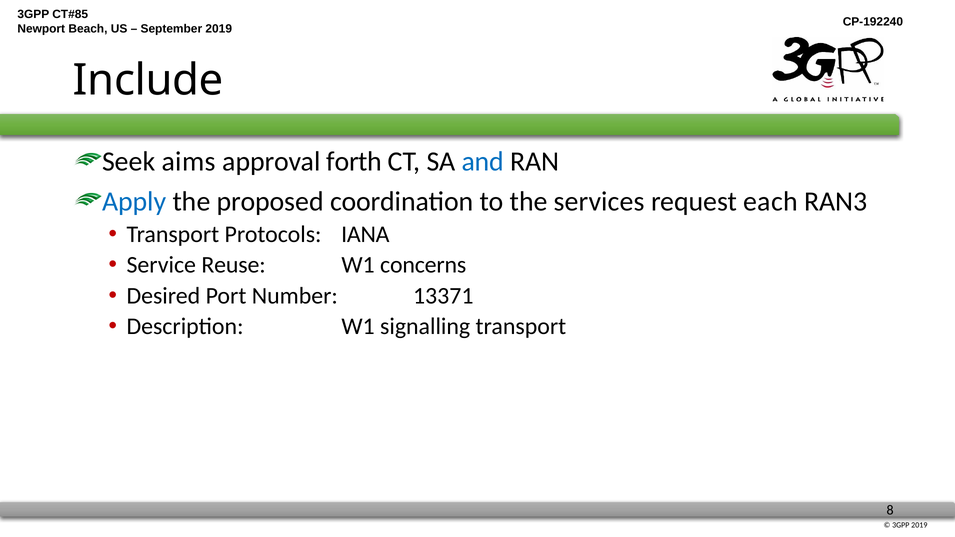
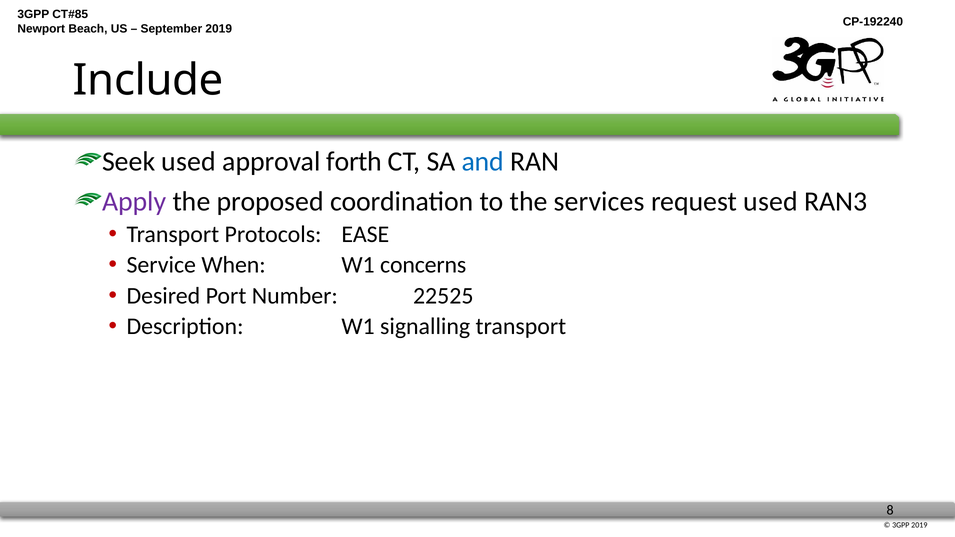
Seek aims: aims -> used
Apply colour: blue -> purple
request each: each -> used
IANA: IANA -> EASE
Reuse: Reuse -> When
13371: 13371 -> 22525
